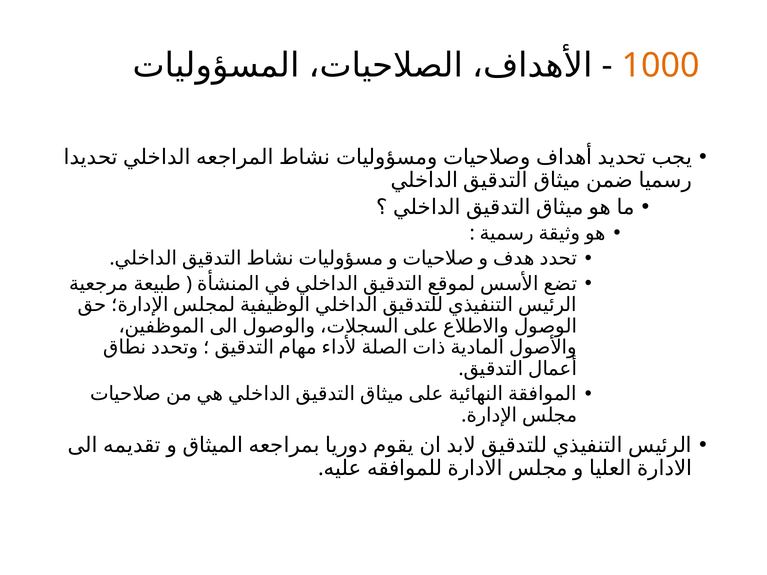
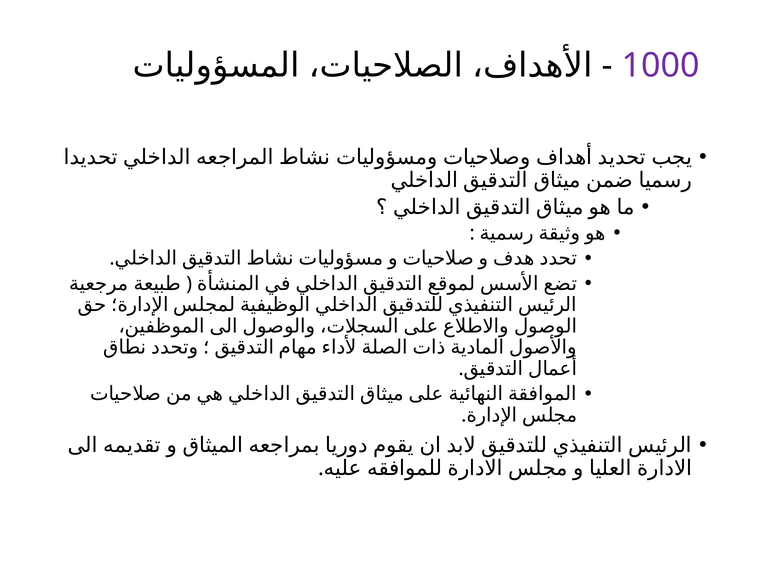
1000 colour: orange -> purple
